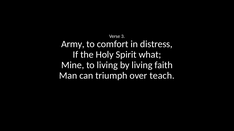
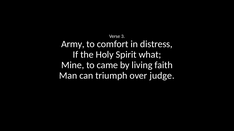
to living: living -> came
teach: teach -> judge
